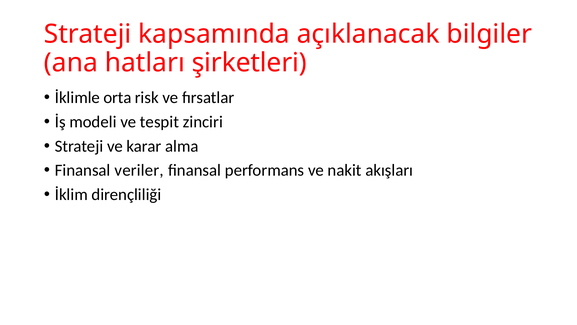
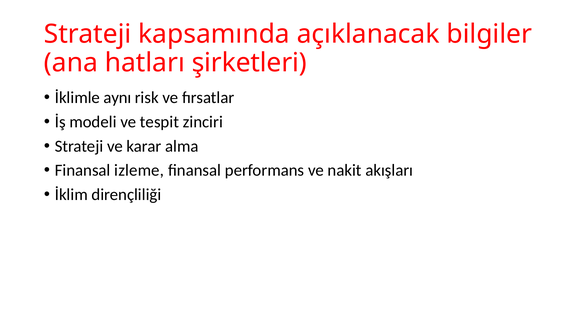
orta: orta -> aynı
veriler: veriler -> izleme
